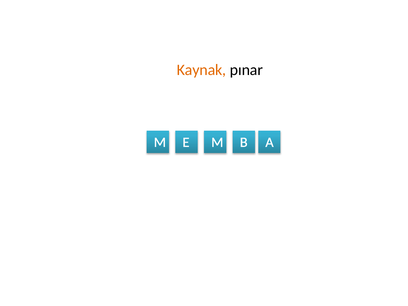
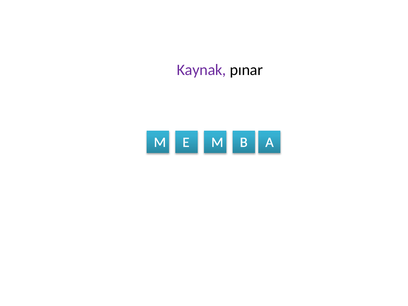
Kaynak colour: orange -> purple
